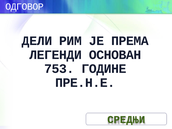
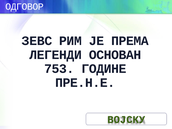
ДЕЛИ: ДЕЛИ -> ЗЕВС
СРЕДЊИ: СРЕДЊИ -> ВОЈСКУ
